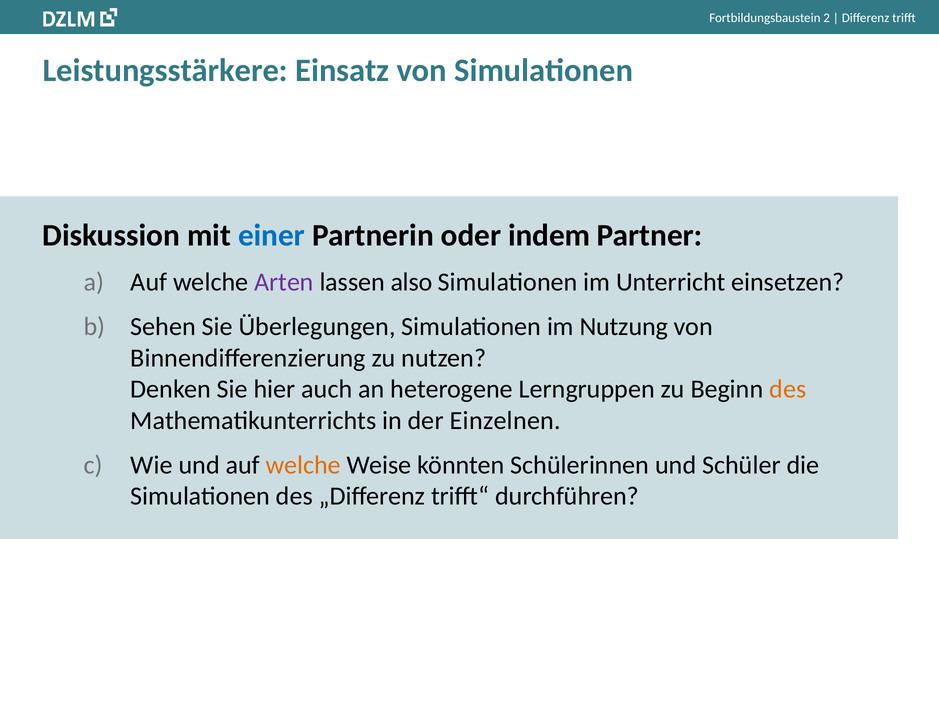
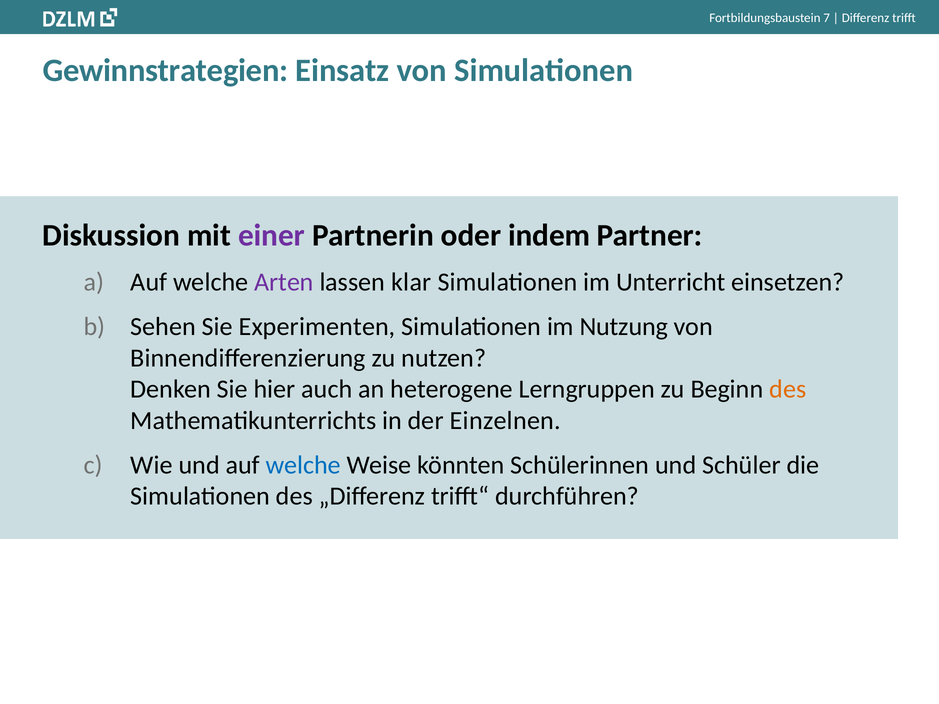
2: 2 -> 7
Leistungsstärkere: Leistungsstärkere -> Gewinnstrategien
einer colour: blue -> purple
also: also -> klar
Überlegungen: Überlegungen -> Experimenten
welche at (303, 465) colour: orange -> blue
